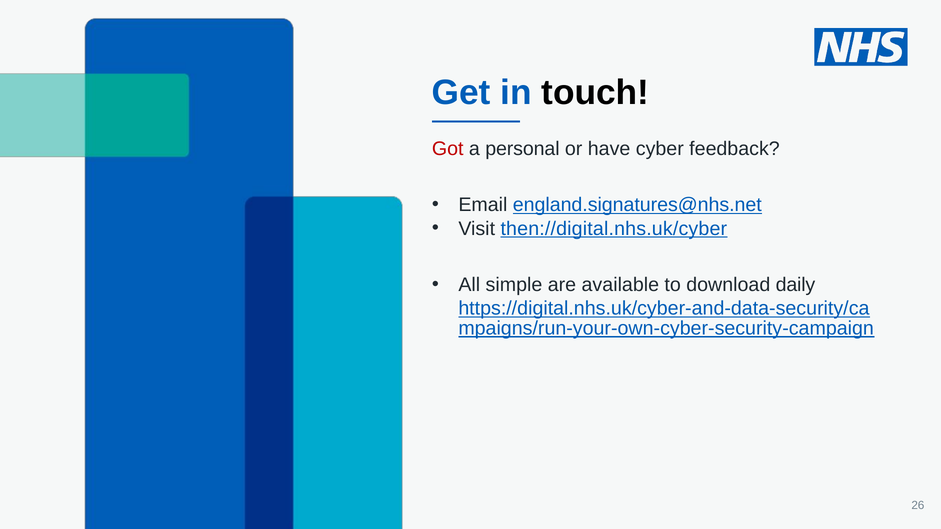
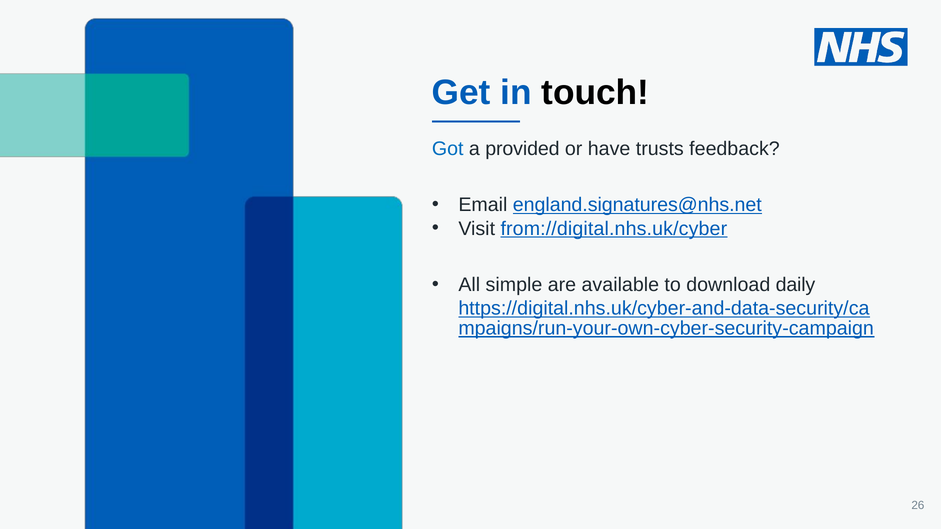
Got colour: red -> blue
personal: personal -> provided
cyber: cyber -> trusts
then://digital.nhs.uk/cyber: then://digital.nhs.uk/cyber -> from://digital.nhs.uk/cyber
